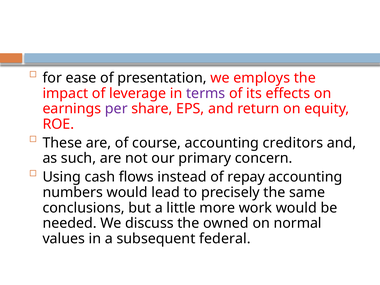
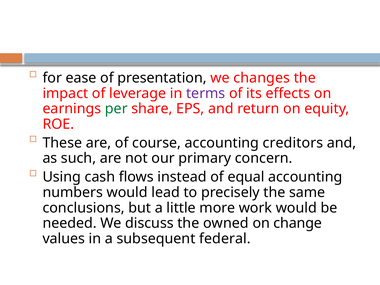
employs: employs -> changes
per colour: purple -> green
repay: repay -> equal
normal: normal -> change
